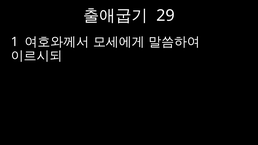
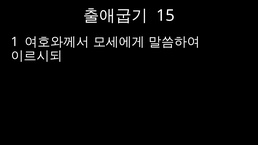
29: 29 -> 15
